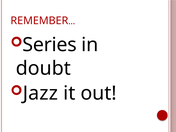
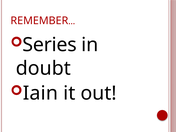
Jazz: Jazz -> Iain
